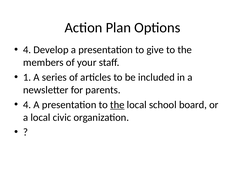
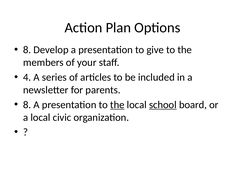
4 at (27, 50): 4 -> 8
1: 1 -> 4
4 at (27, 105): 4 -> 8
school underline: none -> present
